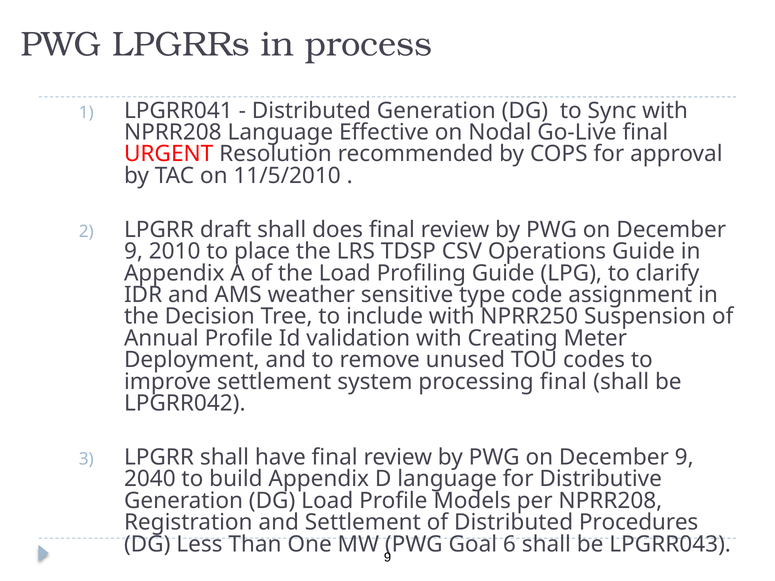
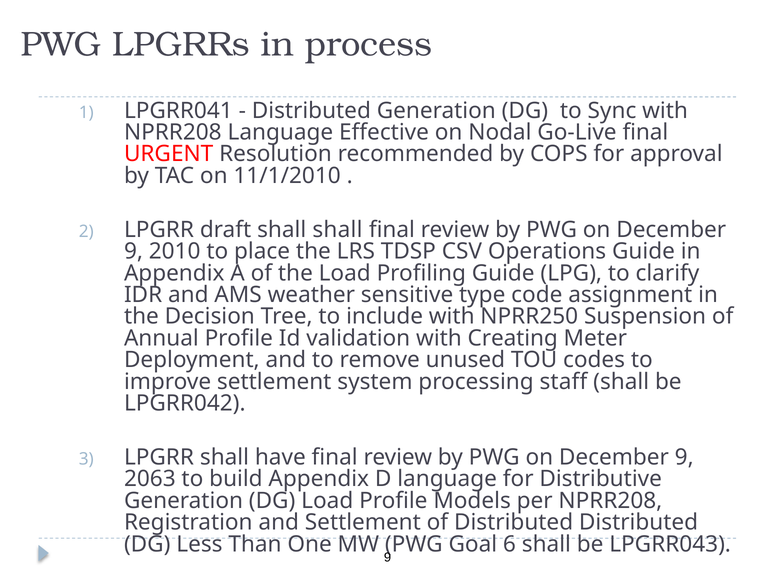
11/5/2010: 11/5/2010 -> 11/1/2010
shall does: does -> shall
processing final: final -> staff
2040: 2040 -> 2063
Distributed Procedures: Procedures -> Distributed
